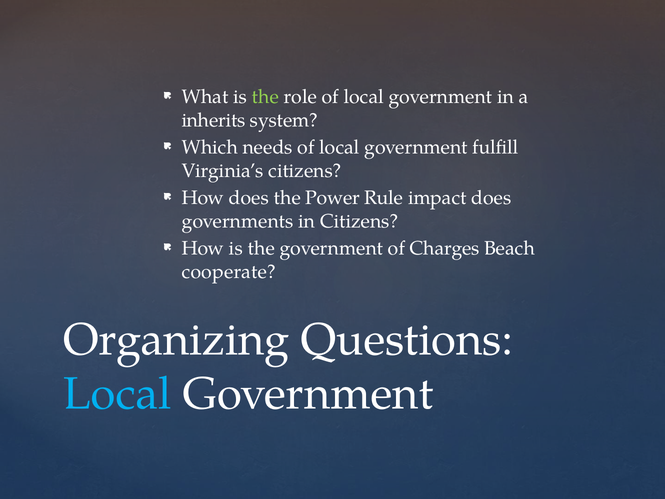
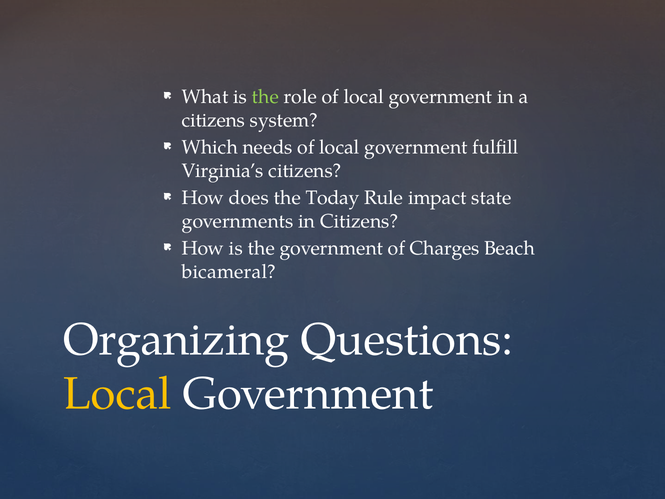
inherits at (213, 120): inherits -> citizens
Power: Power -> Today
impact does: does -> state
cooperate: cooperate -> bicameral
Local at (117, 394) colour: light blue -> yellow
